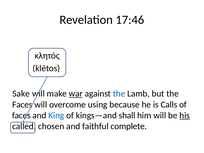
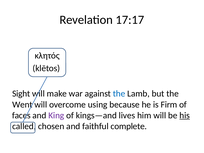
17:46: 17:46 -> 17:17
Sake: Sake -> Sight
war underline: present -> none
Faces at (22, 105): Faces -> Went
Calls: Calls -> Firm
King colour: blue -> purple
shall: shall -> lives
